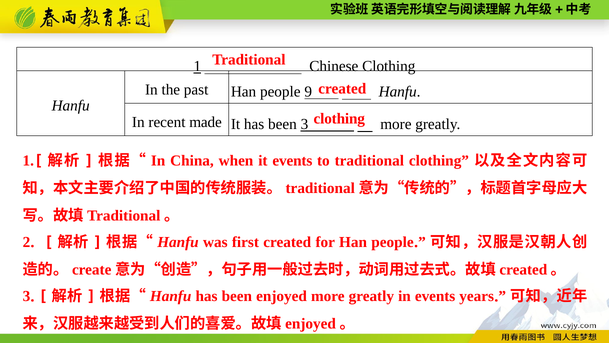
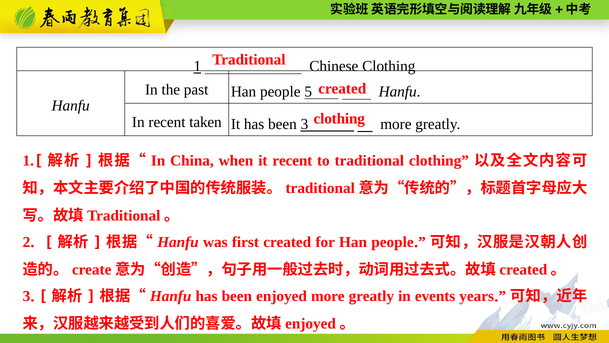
9: 9 -> 5
made: made -> taken
it events: events -> recent
